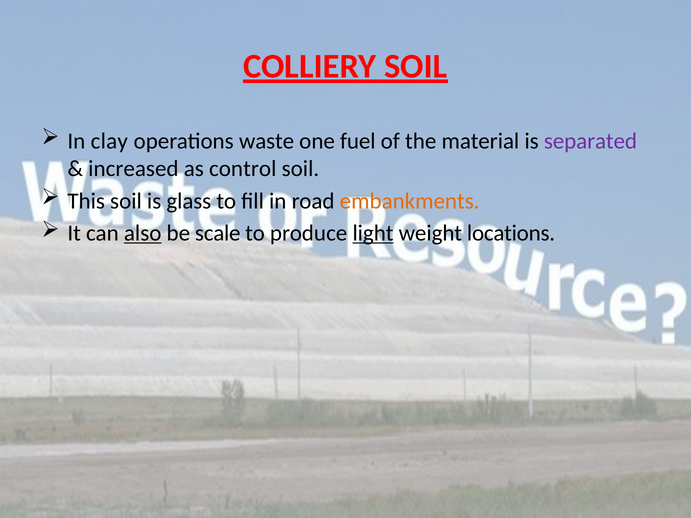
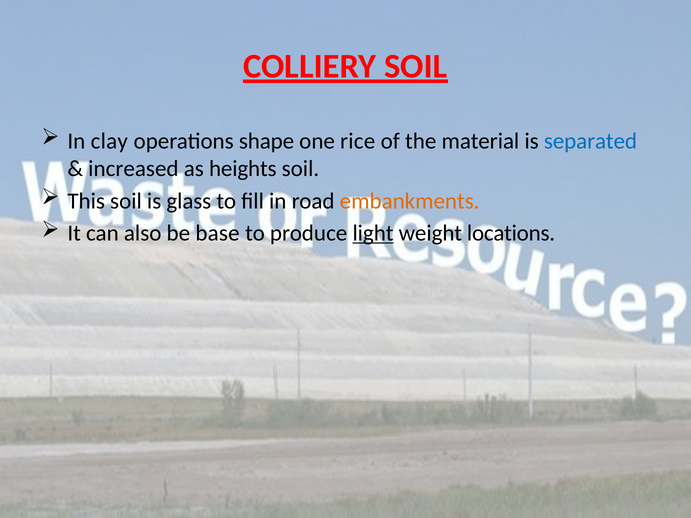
waste: waste -> shape
fuel: fuel -> rice
separated colour: purple -> blue
control: control -> heights
also underline: present -> none
scale: scale -> base
